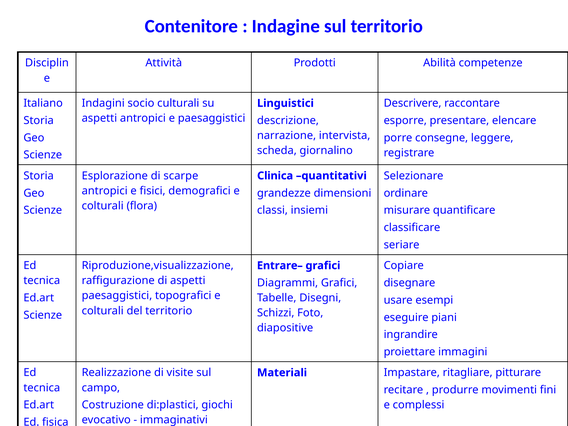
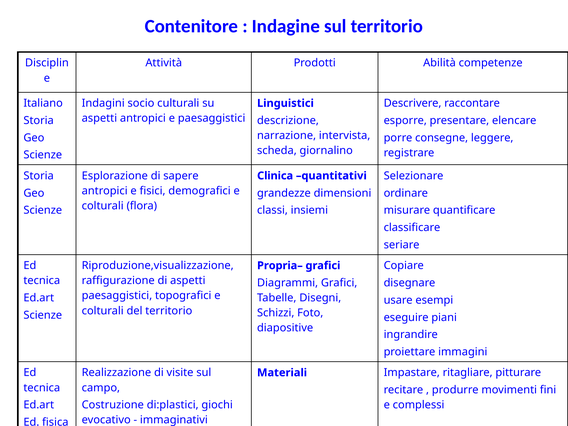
scarpe: scarpe -> sapere
Entrare–: Entrare– -> Propria–
